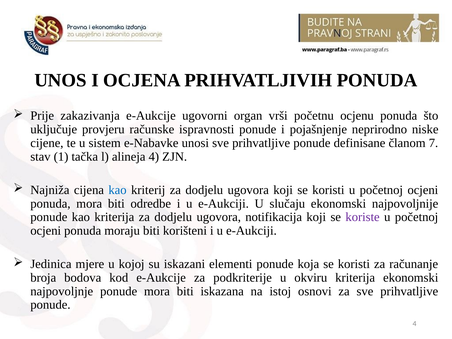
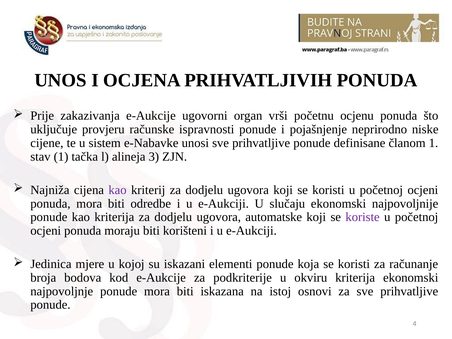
članom 7: 7 -> 1
alineja 4: 4 -> 3
kao at (118, 190) colour: blue -> purple
notifikacija: notifikacija -> automatske
